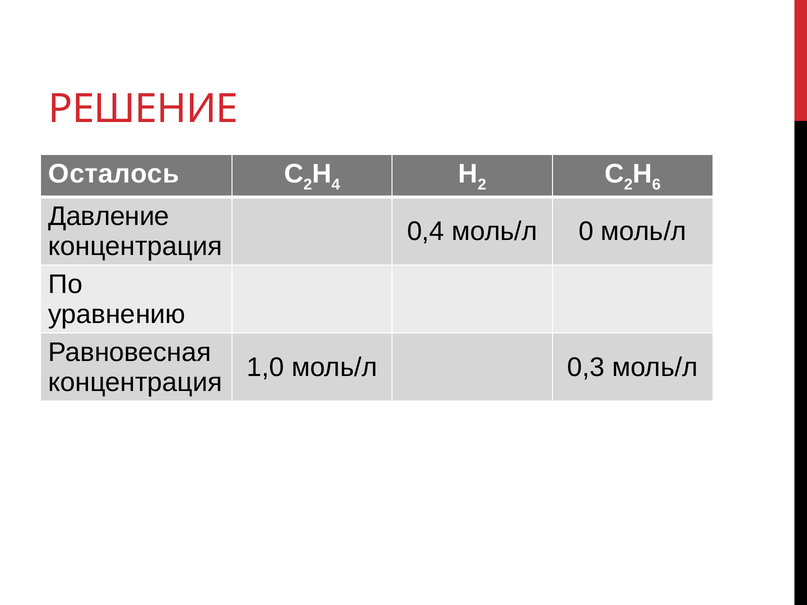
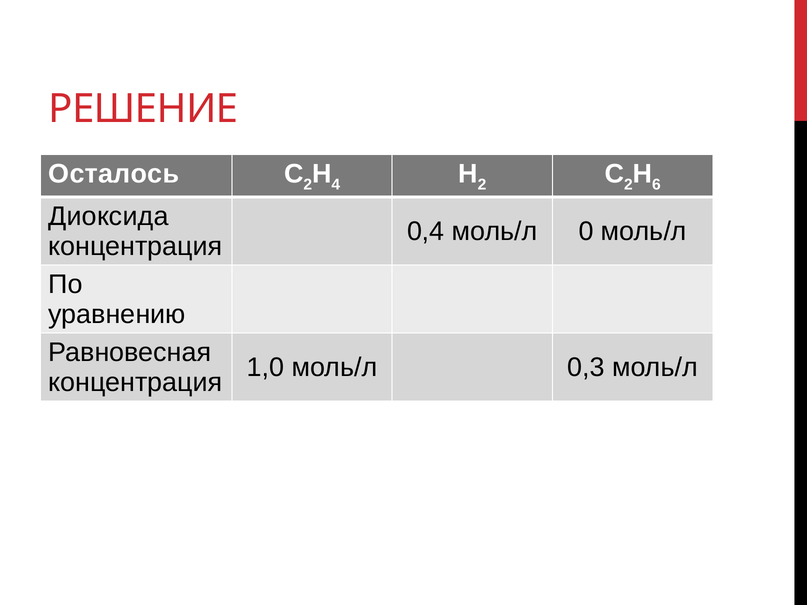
Давление: Давление -> Диоксида
